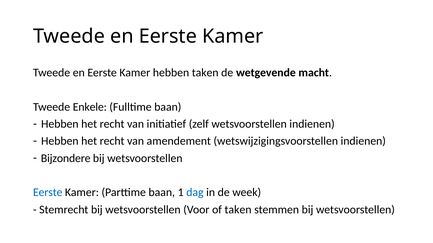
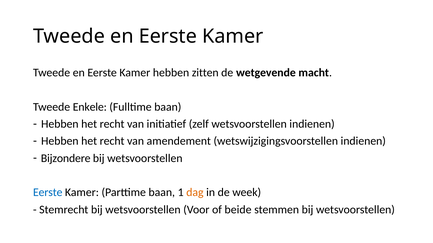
hebben taken: taken -> zitten
dag colour: blue -> orange
of taken: taken -> beide
